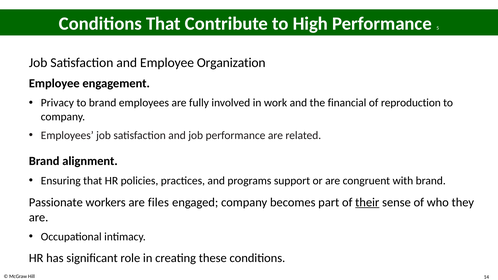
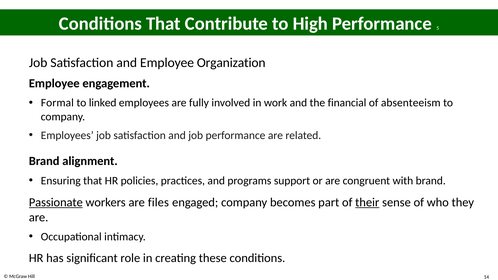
Privacy: Privacy -> Formal
to brand: brand -> linked
reproduction: reproduction -> absenteeism
Passionate underline: none -> present
